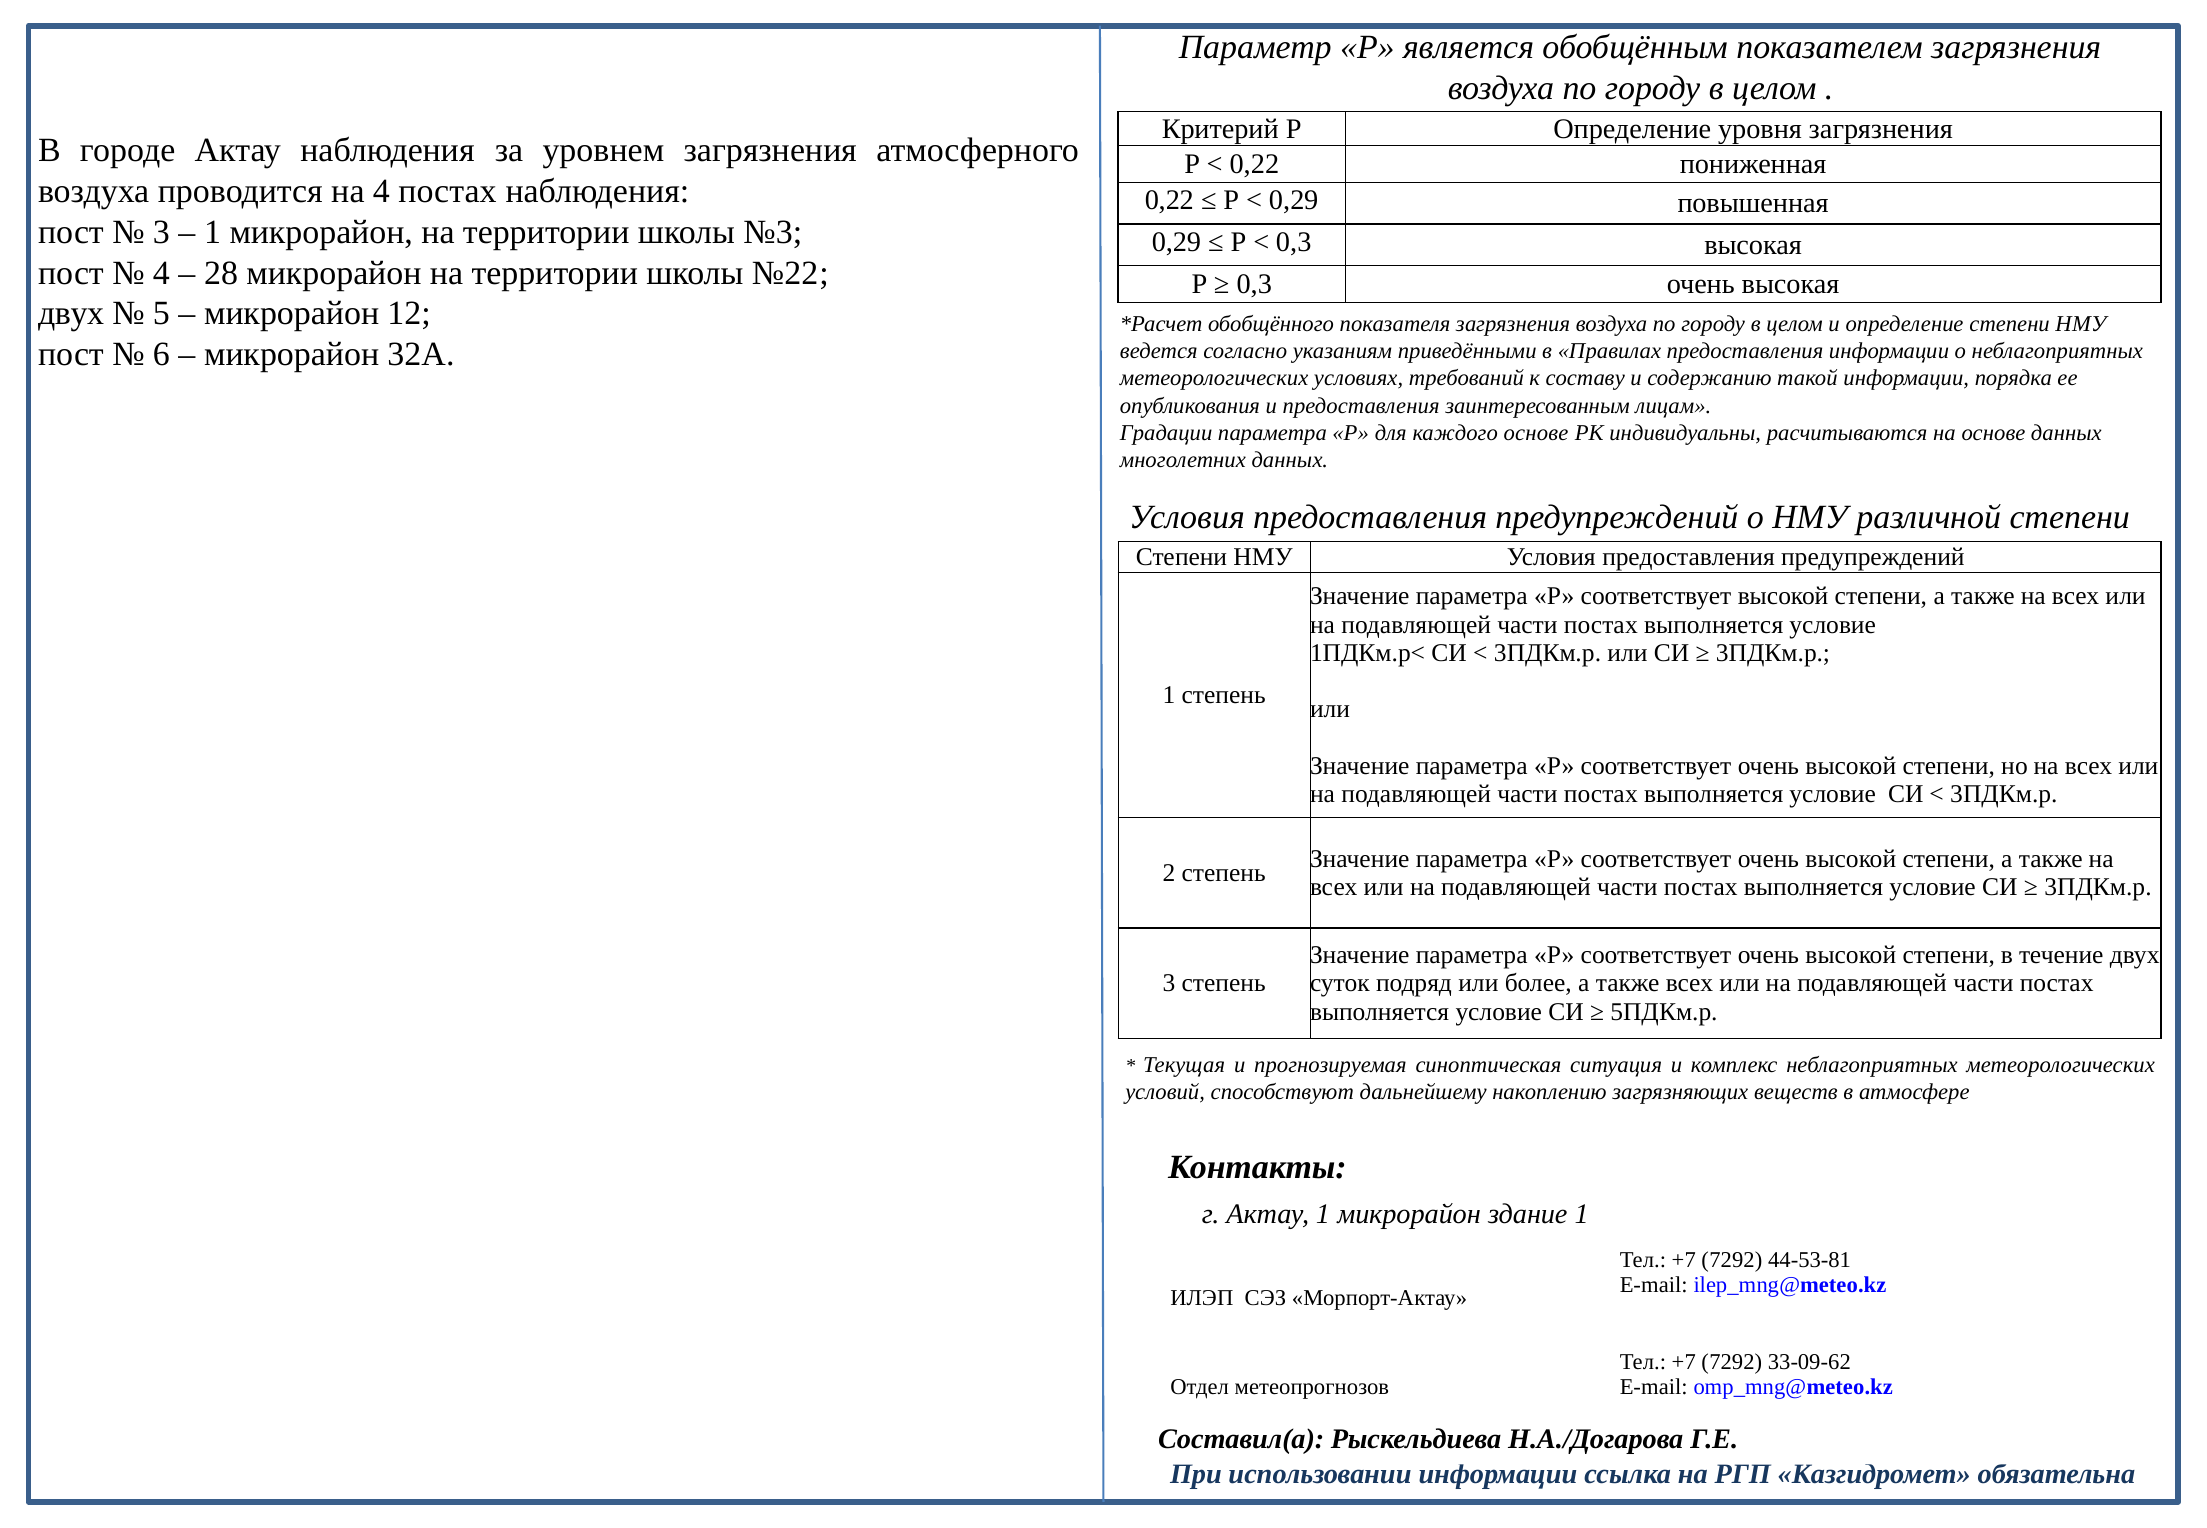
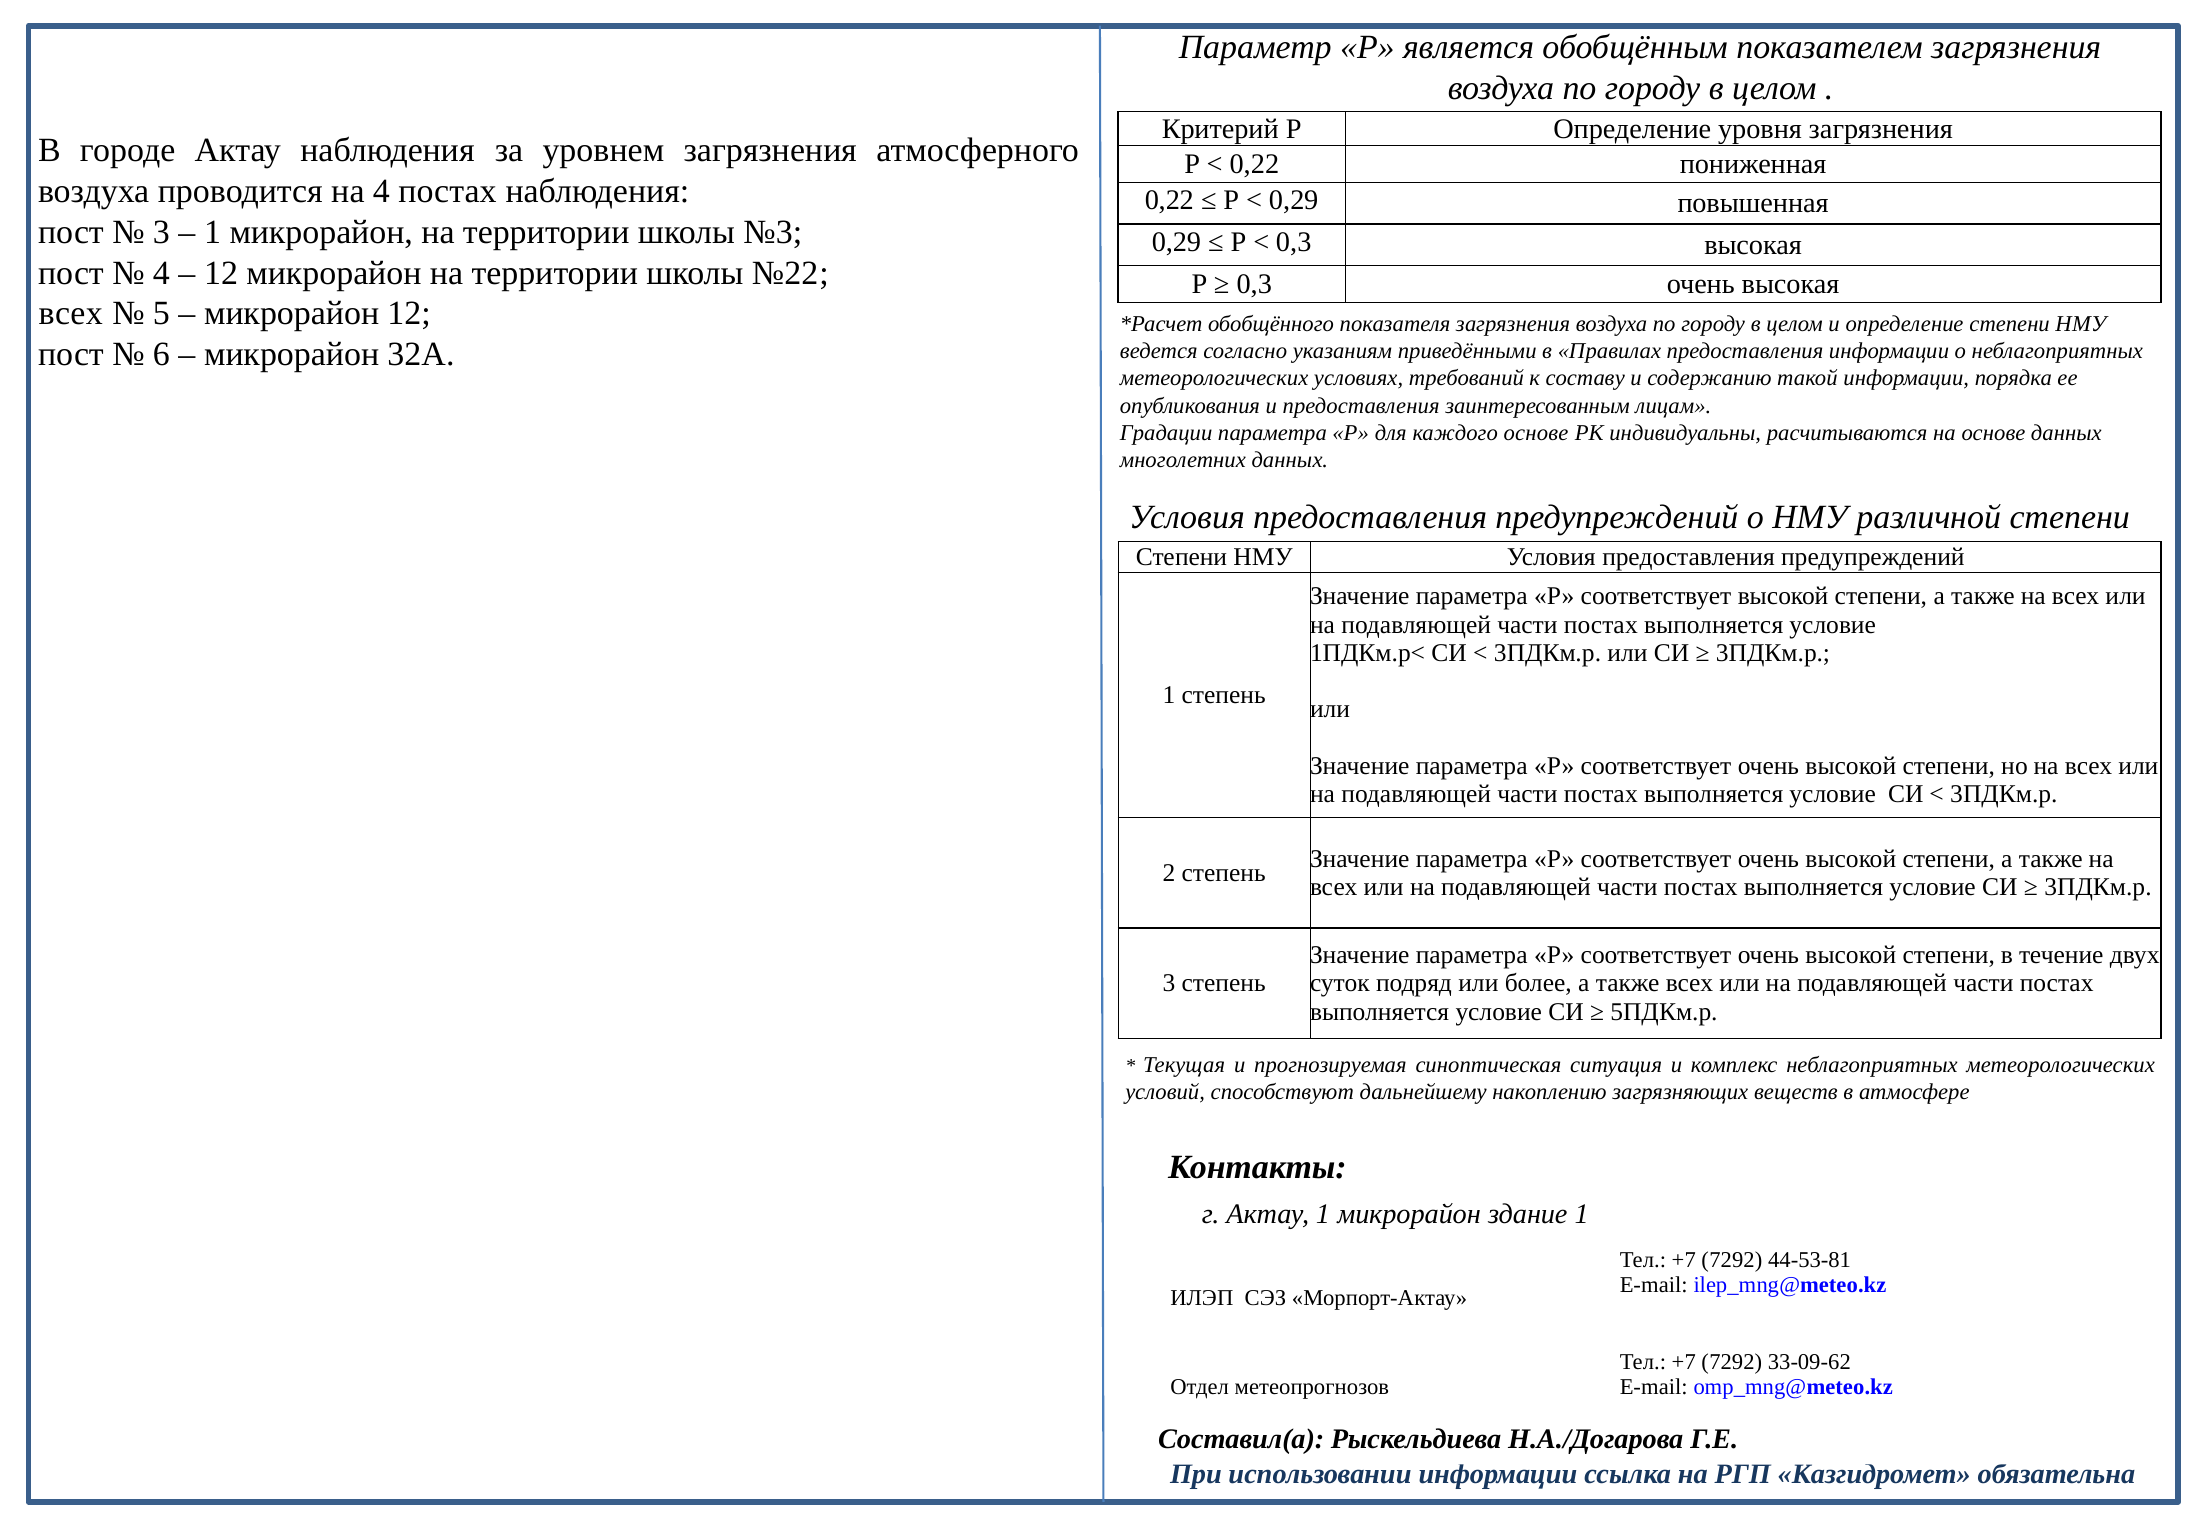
28 at (221, 273): 28 -> 12
двух at (71, 314): двух -> всех
